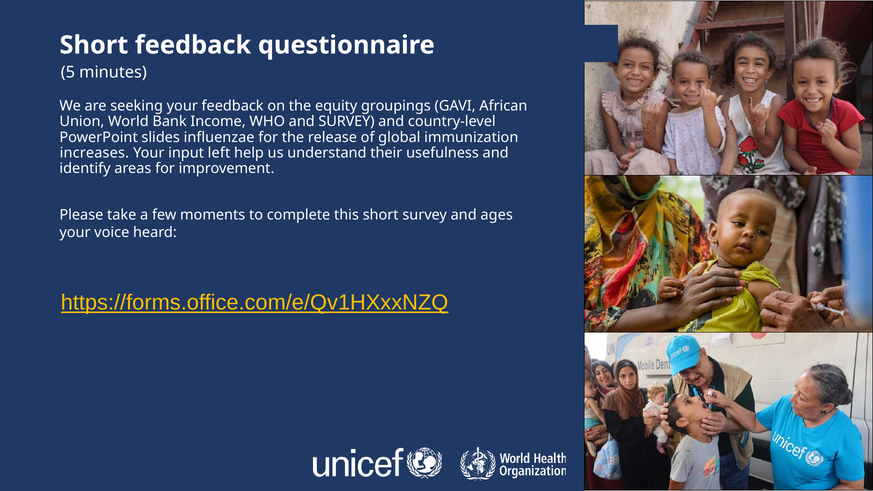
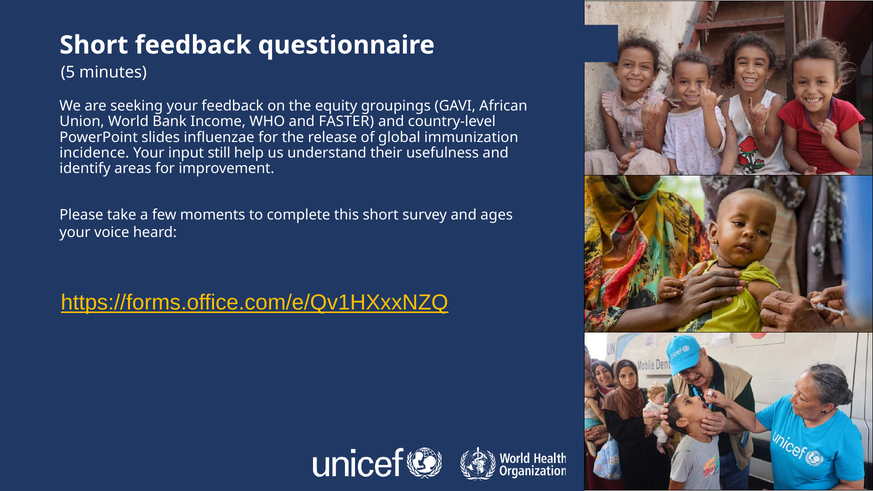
and SURVEY: SURVEY -> FASTER
increases: increases -> incidence
left: left -> still
